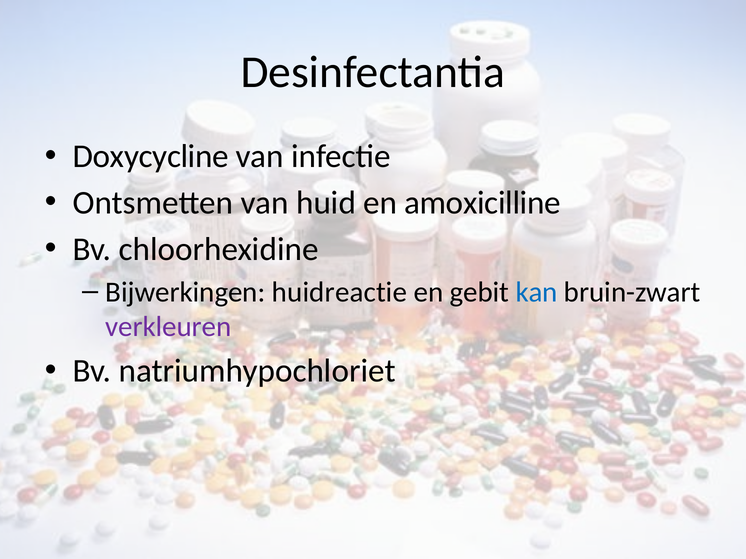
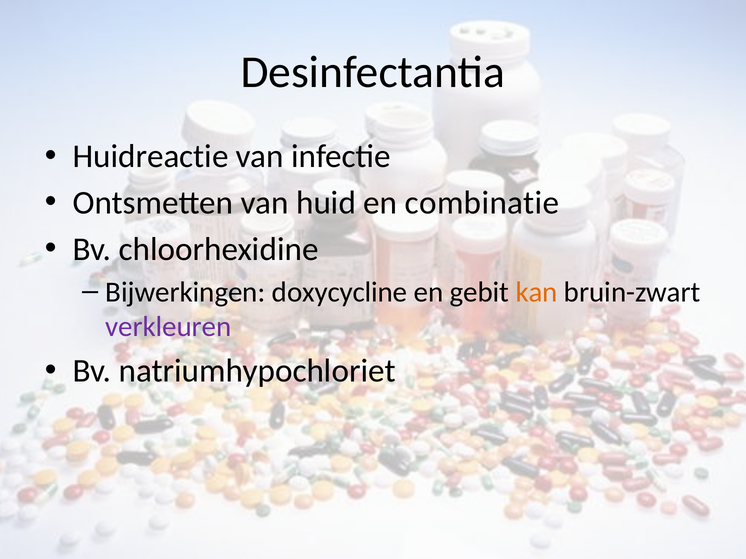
Doxycycline: Doxycycline -> Huidreactie
amoxicilline: amoxicilline -> combinatie
huidreactie: huidreactie -> doxycycline
kan colour: blue -> orange
